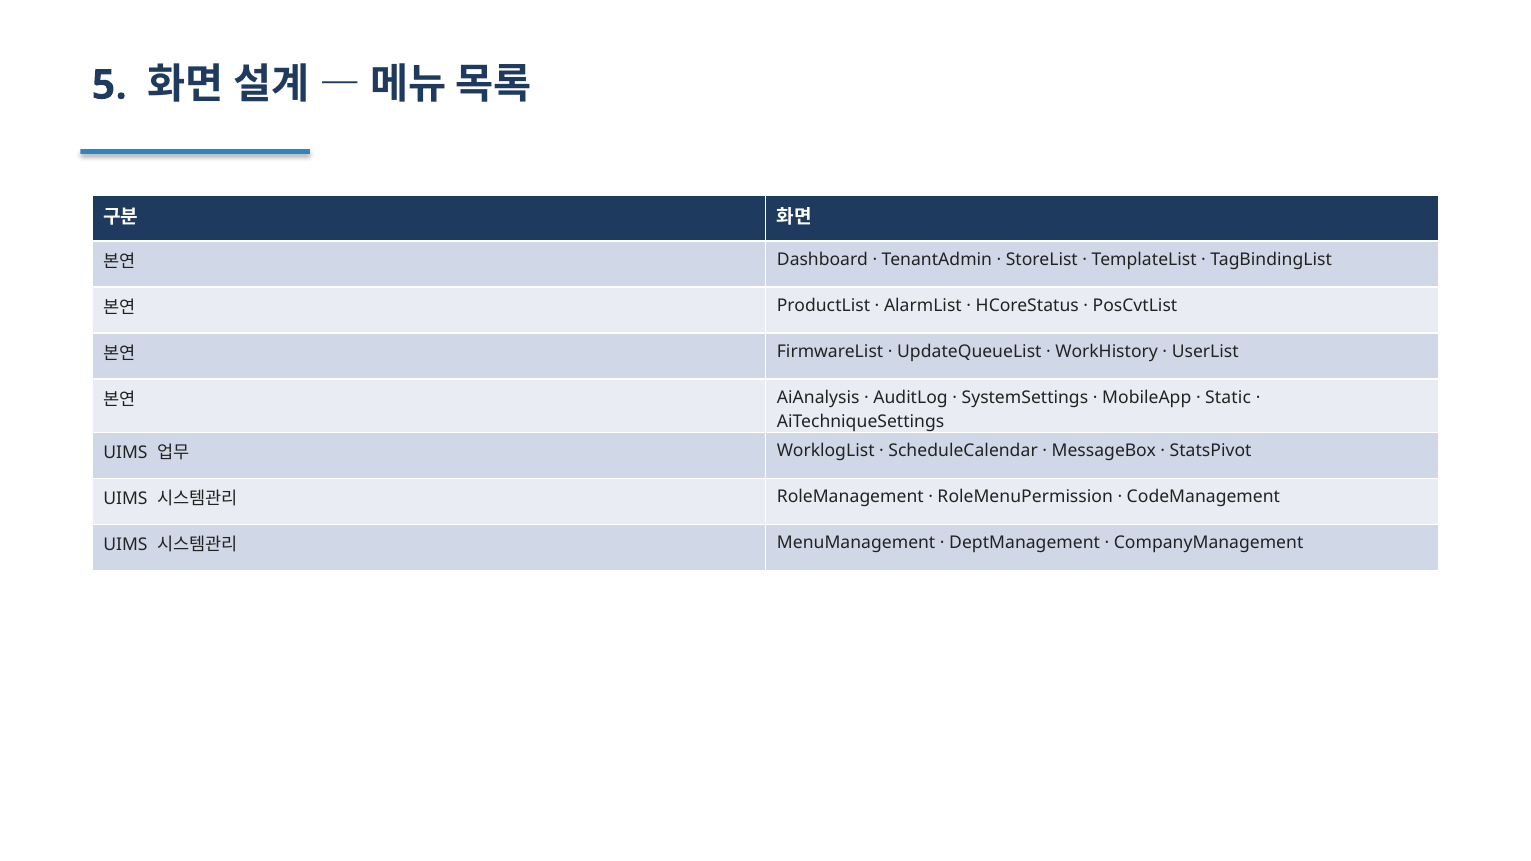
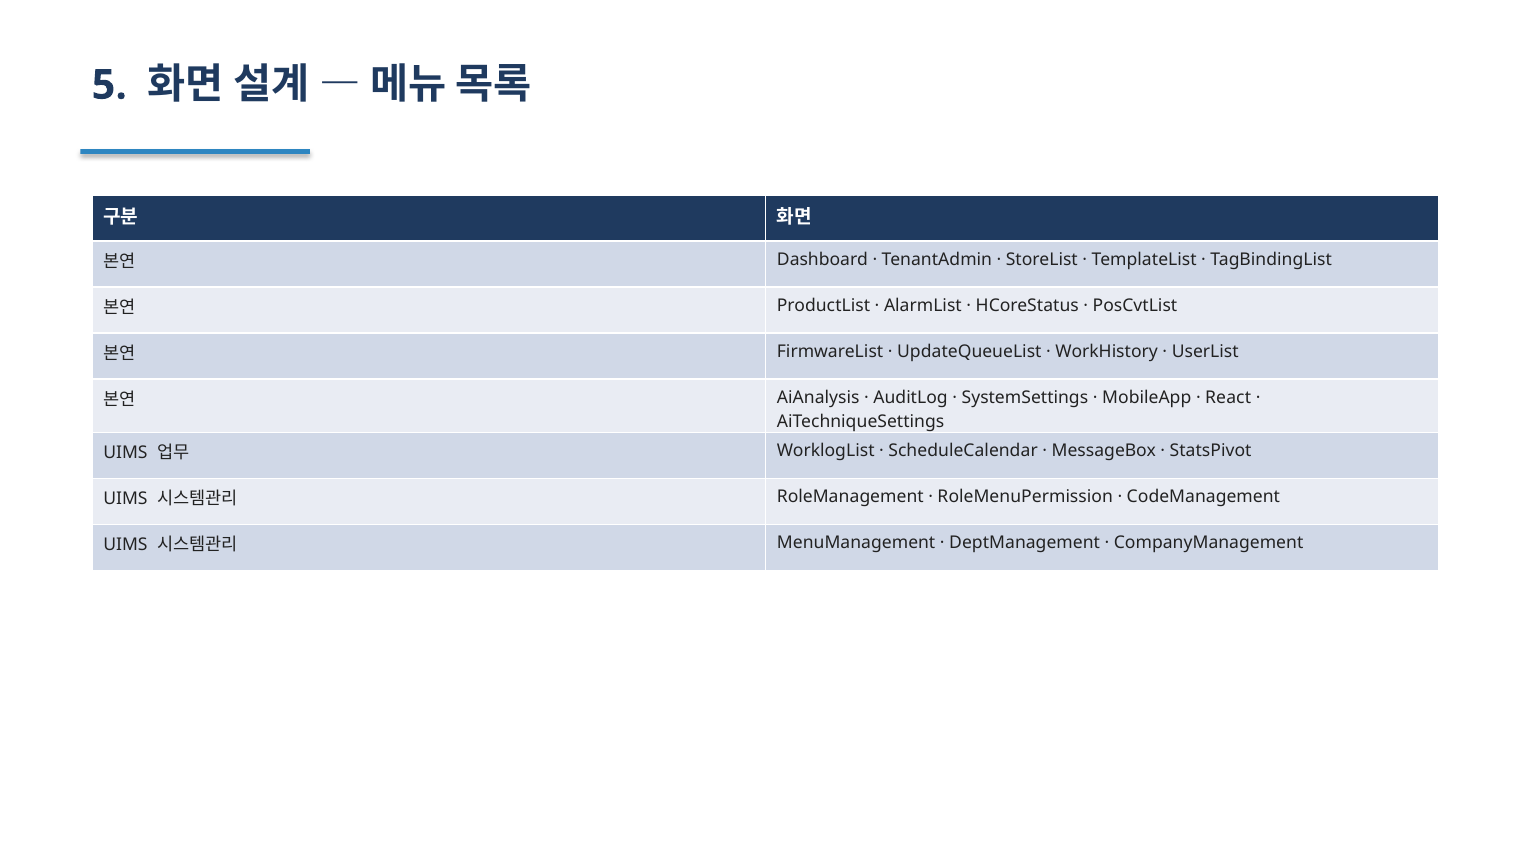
Static: Static -> React
